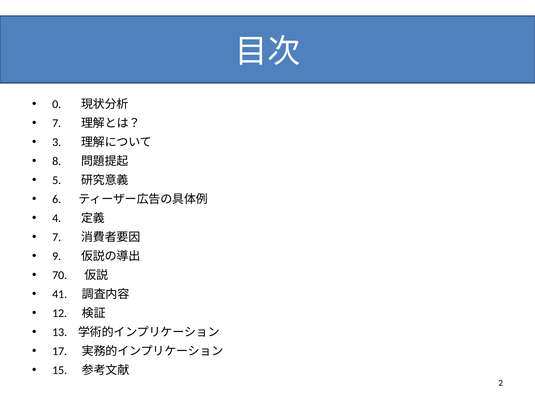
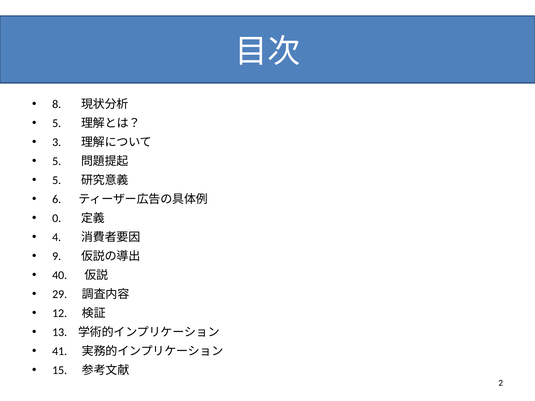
0: 0 -> 8
7 at (57, 123): 7 -> 5
8 at (57, 161): 8 -> 5
4: 4 -> 0
7 at (57, 237): 7 -> 4
70: 70 -> 40
41: 41 -> 29
17: 17 -> 41
